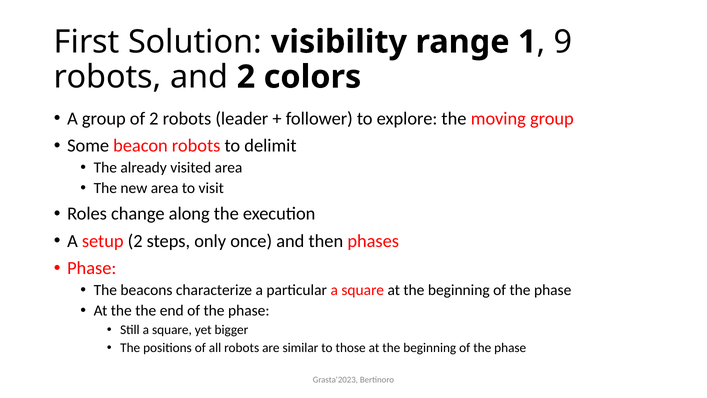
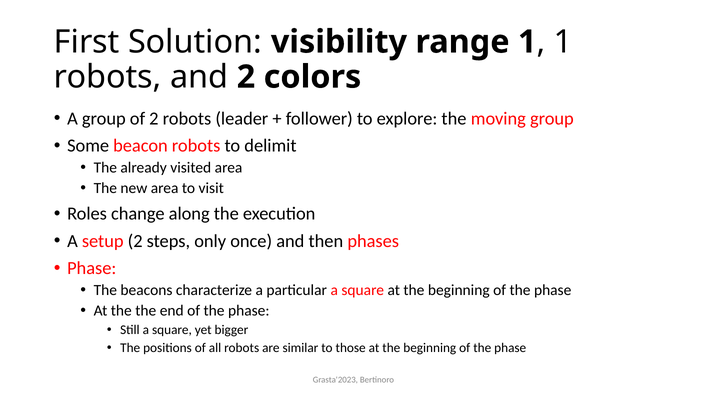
9 at (563, 42): 9 -> 1
